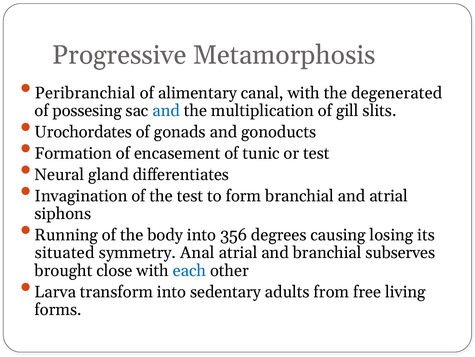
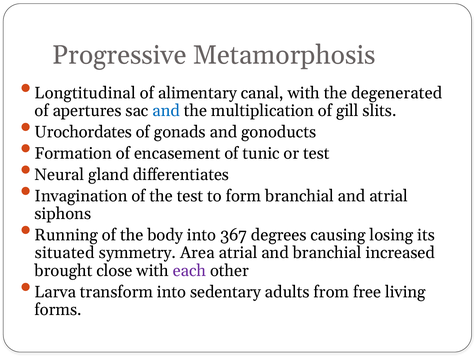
Peribranchial: Peribranchial -> Longtitudinal
possesing: possesing -> apertures
356: 356 -> 367
Anal: Anal -> Area
subserves: subserves -> increased
each colour: blue -> purple
